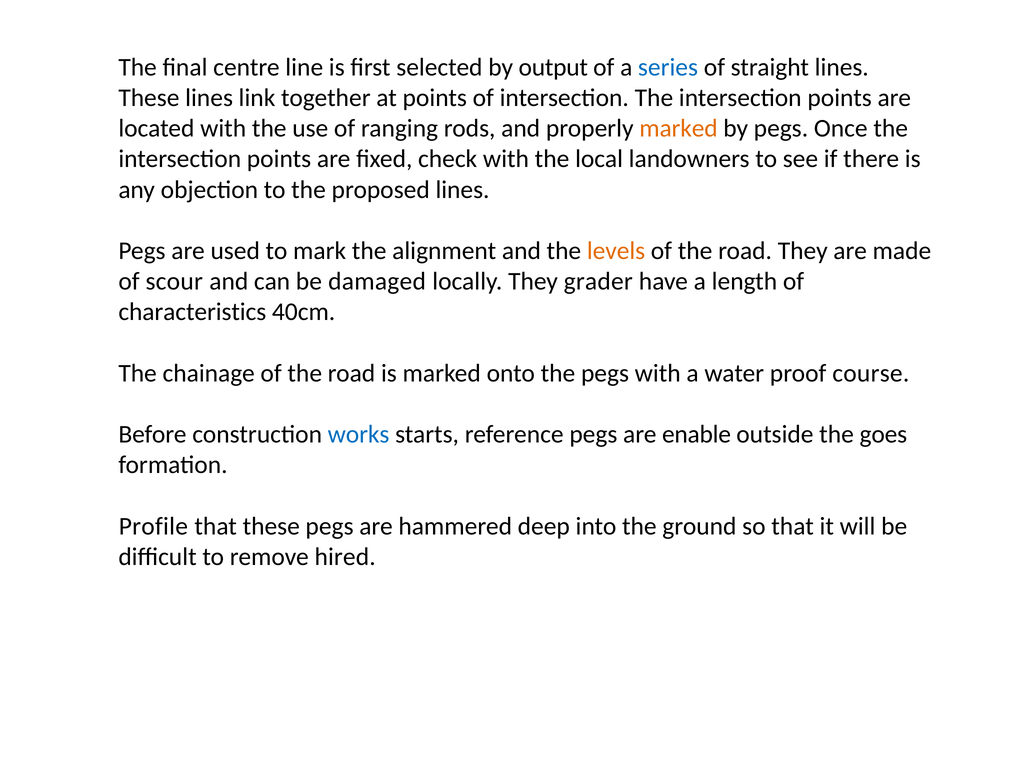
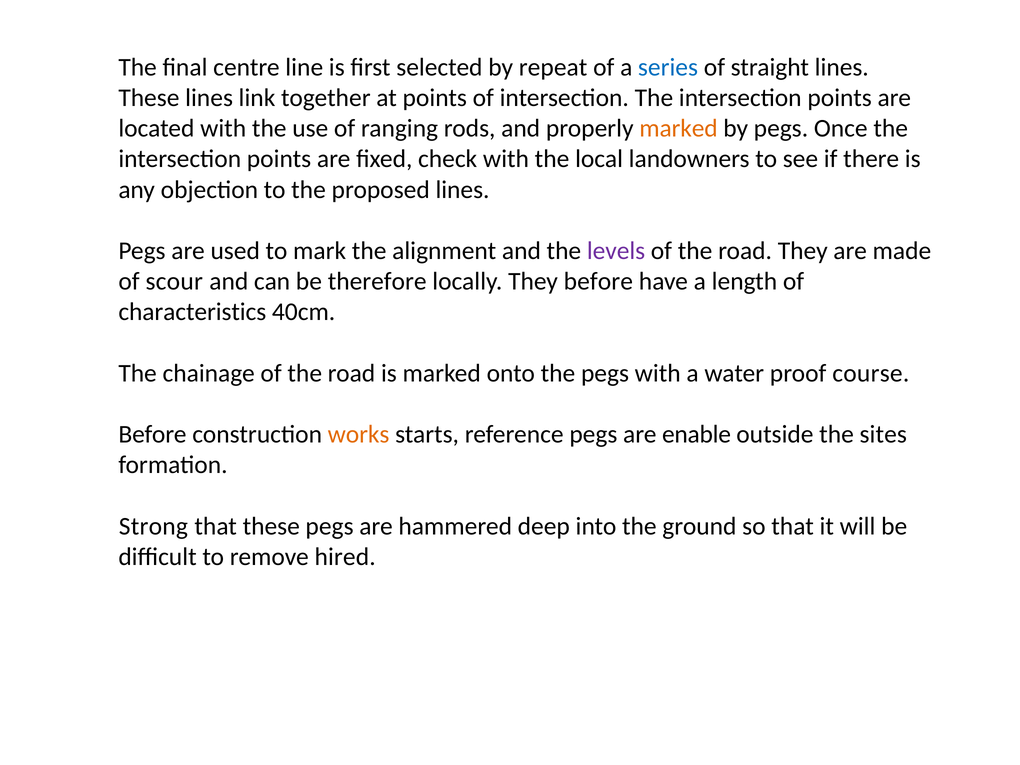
output: output -> repeat
levels colour: orange -> purple
damaged: damaged -> therefore
They grader: grader -> before
works colour: blue -> orange
goes: goes -> sites
Profile: Profile -> Strong
